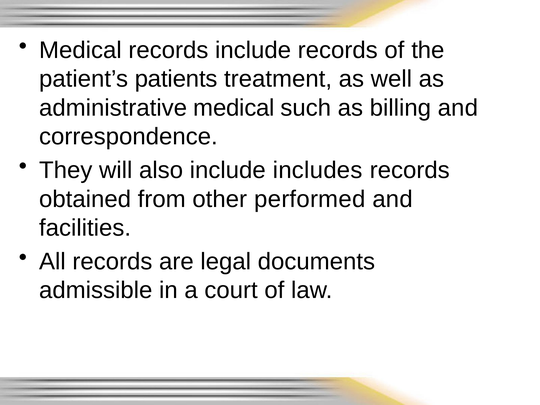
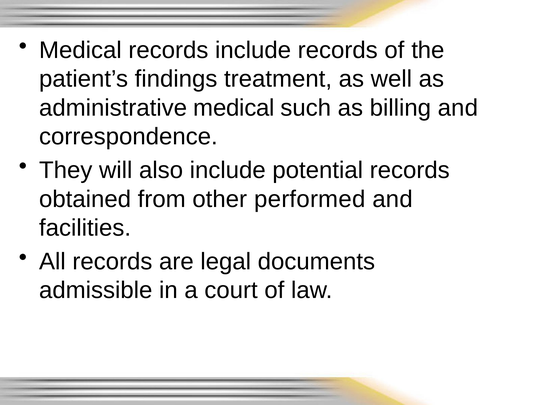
patients: patients -> findings
includes: includes -> potential
